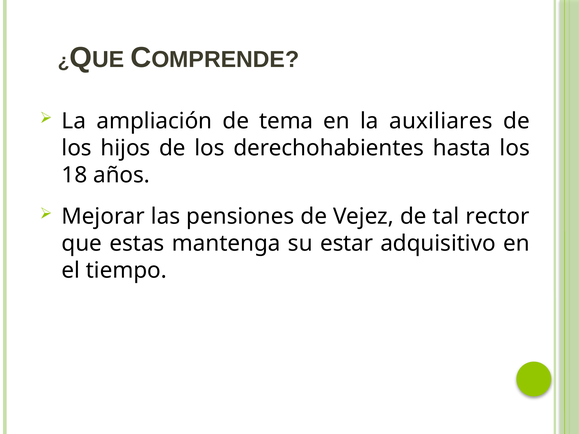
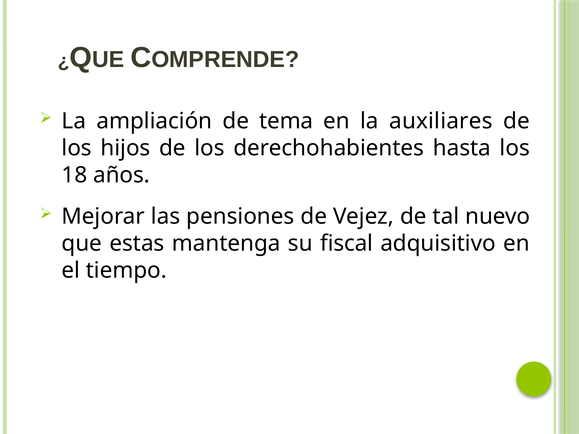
rector: rector -> nuevo
estar: estar -> fiscal
